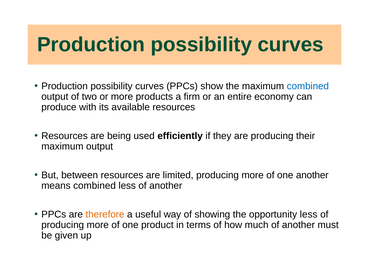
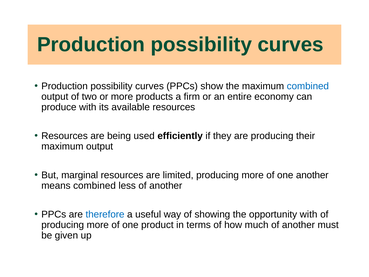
between: between -> marginal
therefore colour: orange -> blue
opportunity less: less -> with
